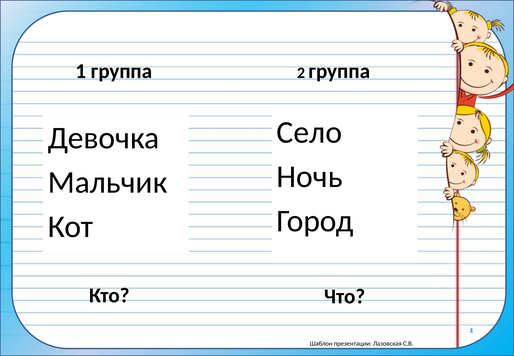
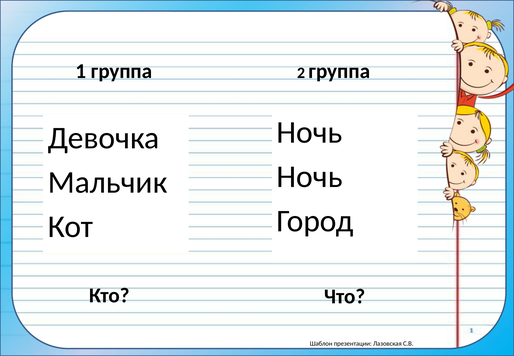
Село at (309, 132): Село -> Ночь
